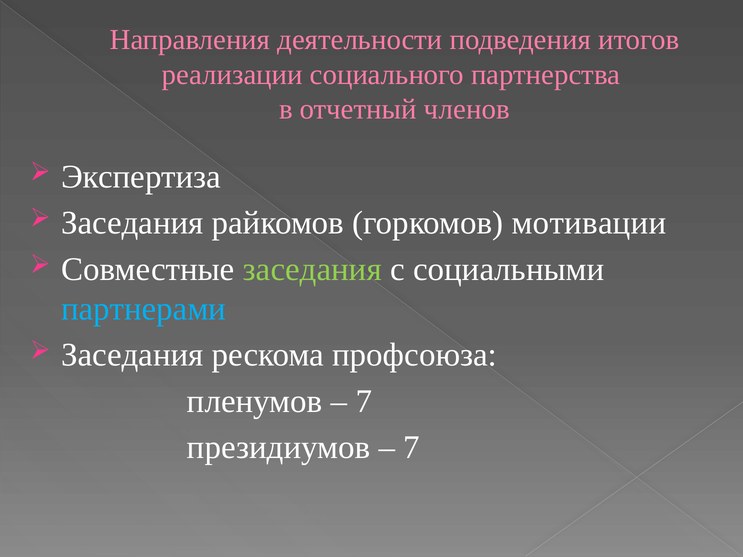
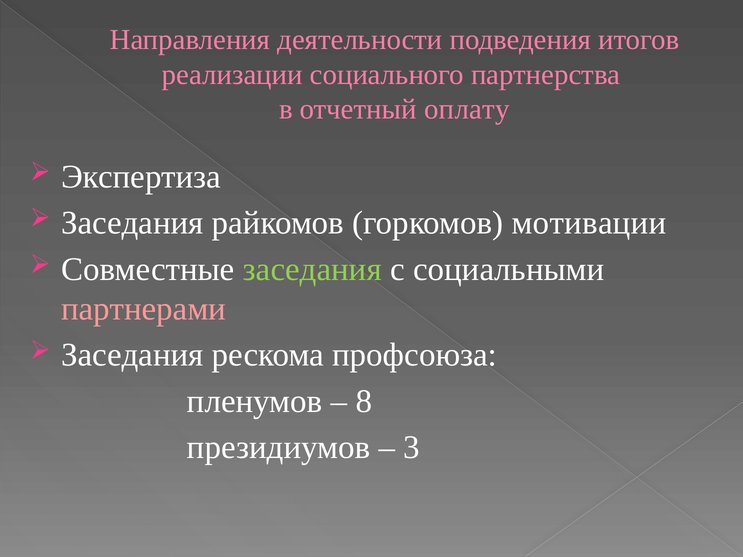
членов: членов -> оплату
партнерами colour: light blue -> pink
7 at (364, 401): 7 -> 8
7 at (412, 448): 7 -> 3
